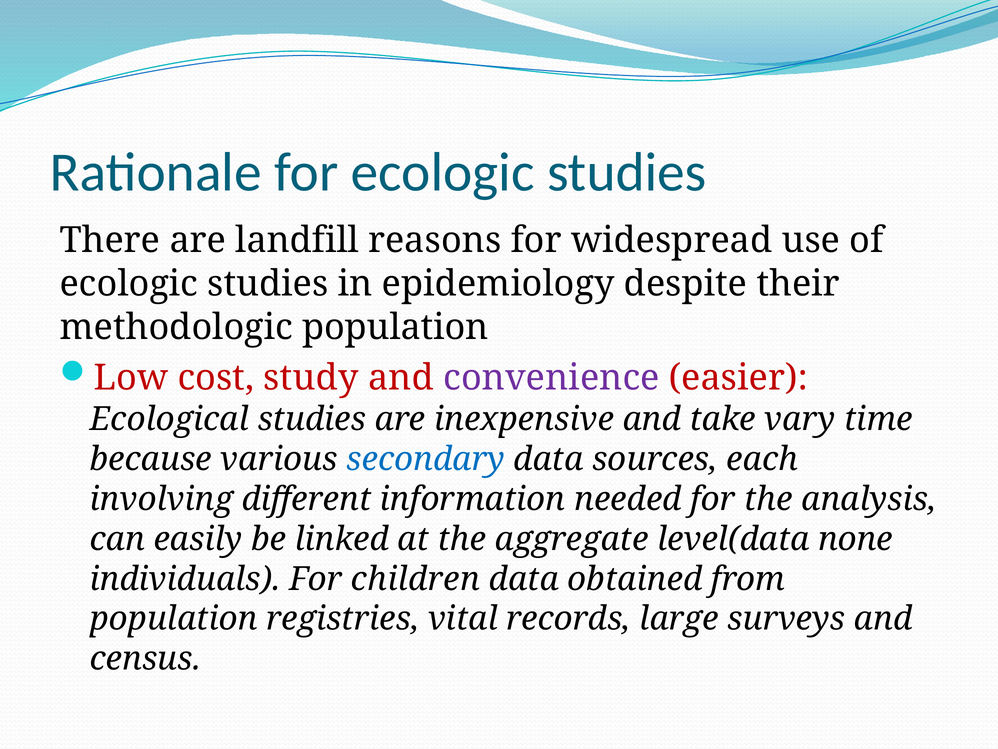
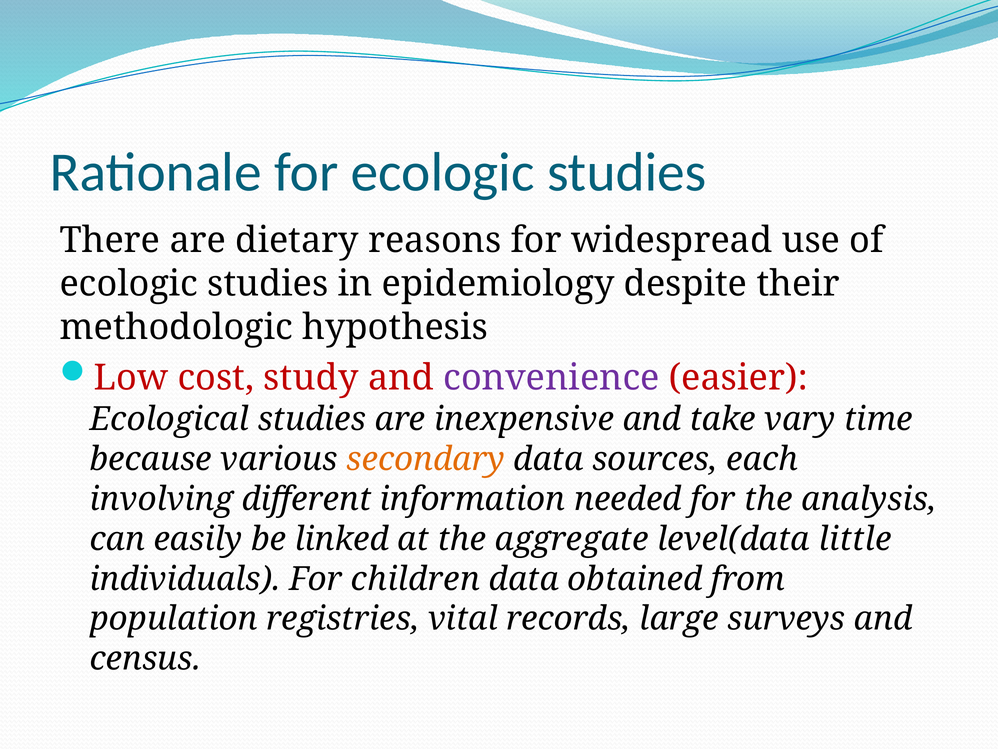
landfill: landfill -> dietary
methodologic population: population -> hypothesis
secondary colour: blue -> orange
none: none -> little
